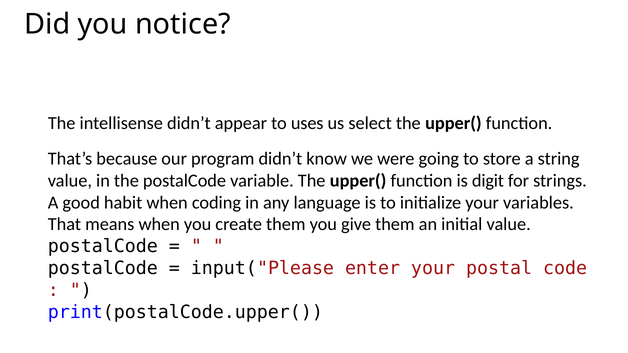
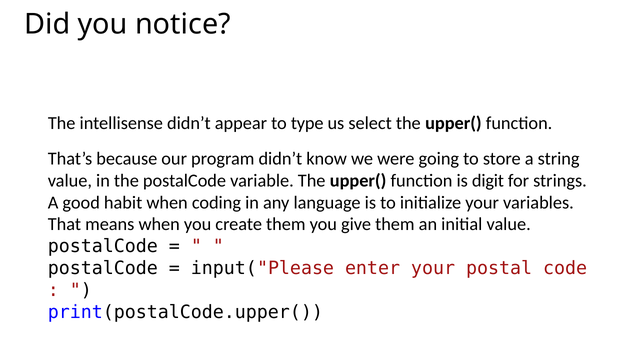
uses: uses -> type
